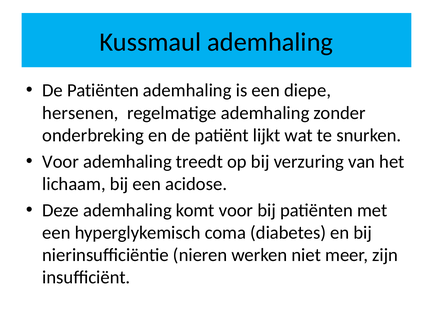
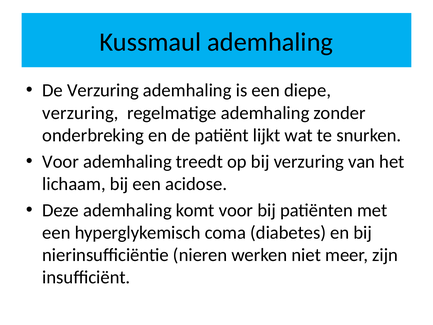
De Patiënten: Patiënten -> Verzuring
hersenen at (80, 113): hersenen -> verzuring
